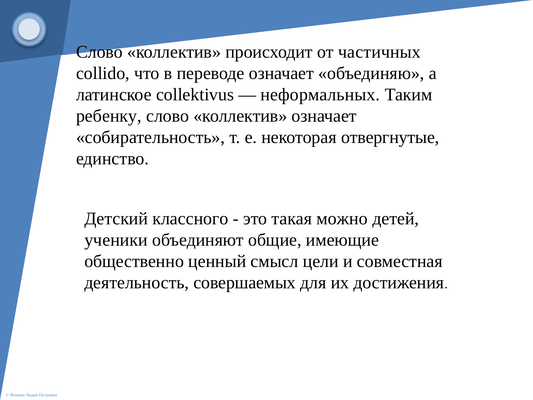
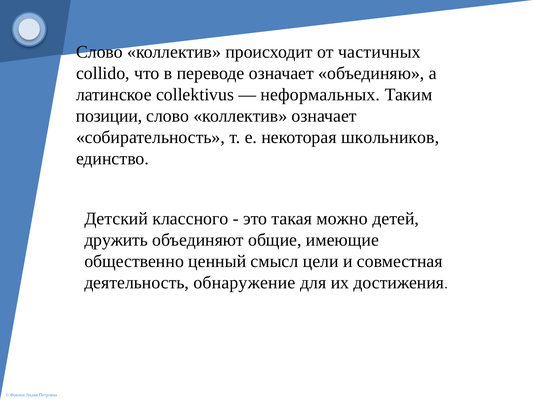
ребенку: ребенку -> позиции
отвергнутые: отвергнутые -> школьников
ученики: ученики -> дружить
совершаемых: совершаемых -> обнаружение
